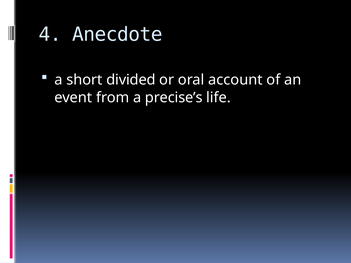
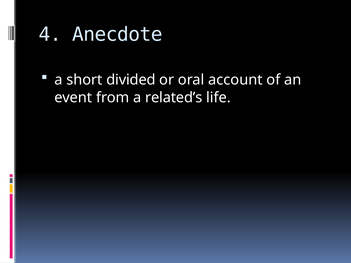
precise’s: precise’s -> related’s
